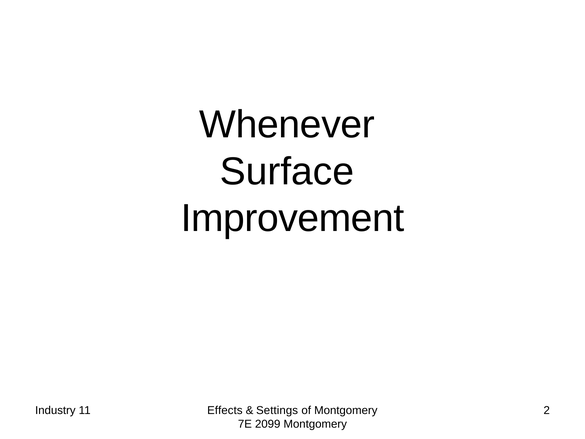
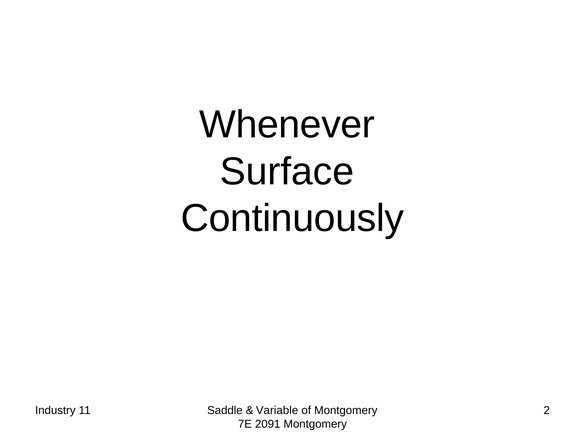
Improvement: Improvement -> Continuously
Effects: Effects -> Saddle
Settings: Settings -> Variable
2099: 2099 -> 2091
